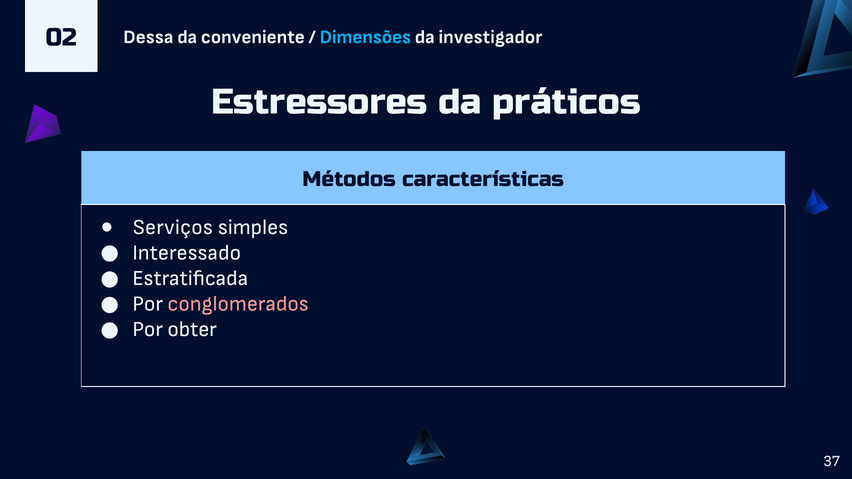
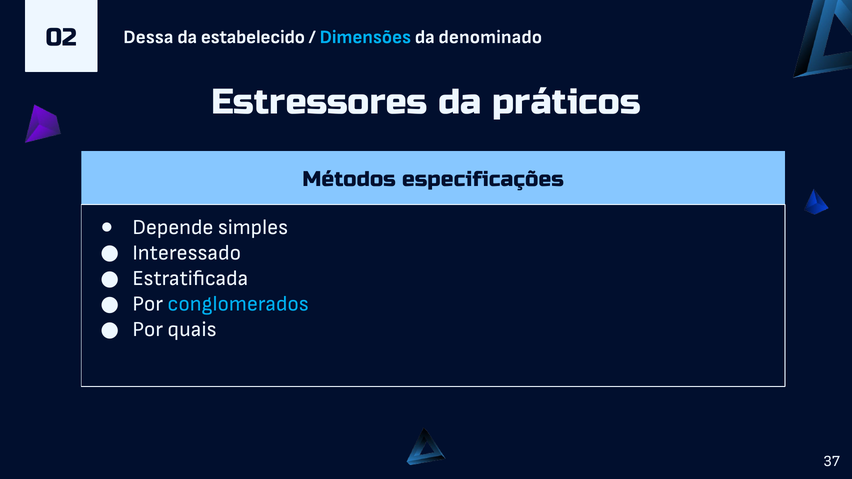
conveniente: conveniente -> estabelecido
investigador: investigador -> denominado
características: características -> especificações
Serviços: Serviços -> Depende
conglomerados colour: pink -> light blue
obter: obter -> quais
